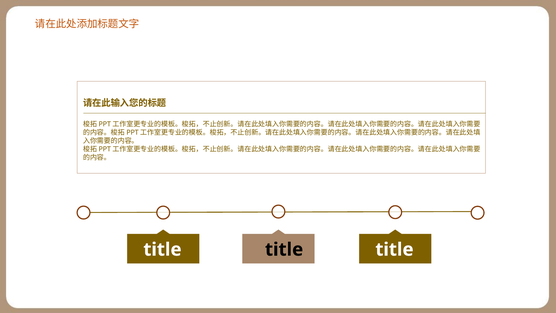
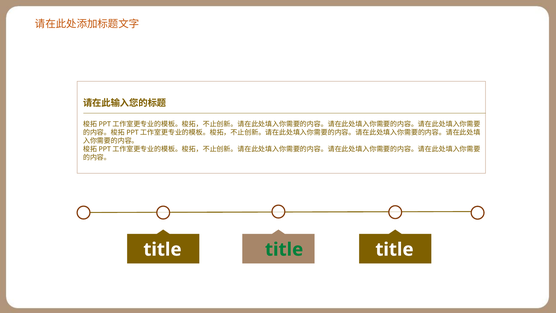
title at (284, 249) colour: black -> green
